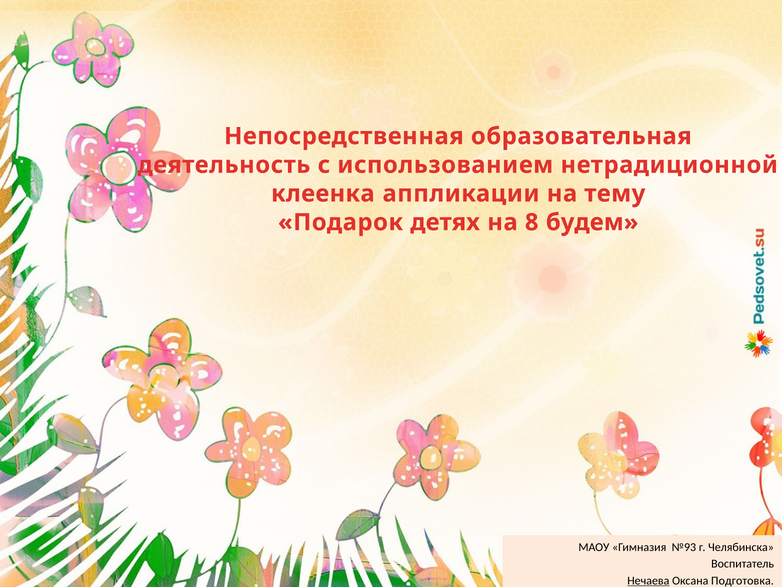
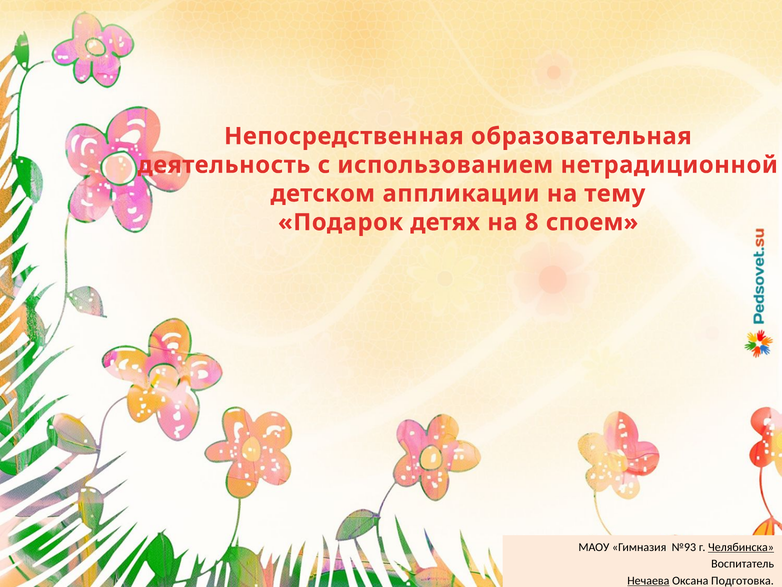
клеенка: клеенка -> детском
будем: будем -> споем
Челябинска underline: none -> present
